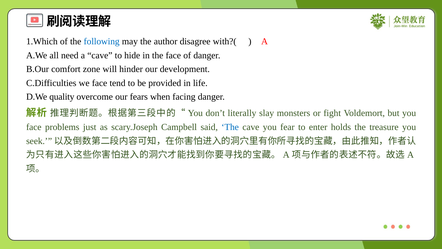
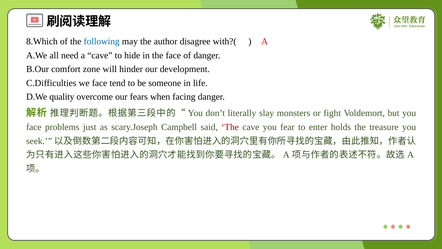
1.Which: 1.Which -> 8.Which
provided: provided -> someone
The at (230, 127) colour: blue -> red
